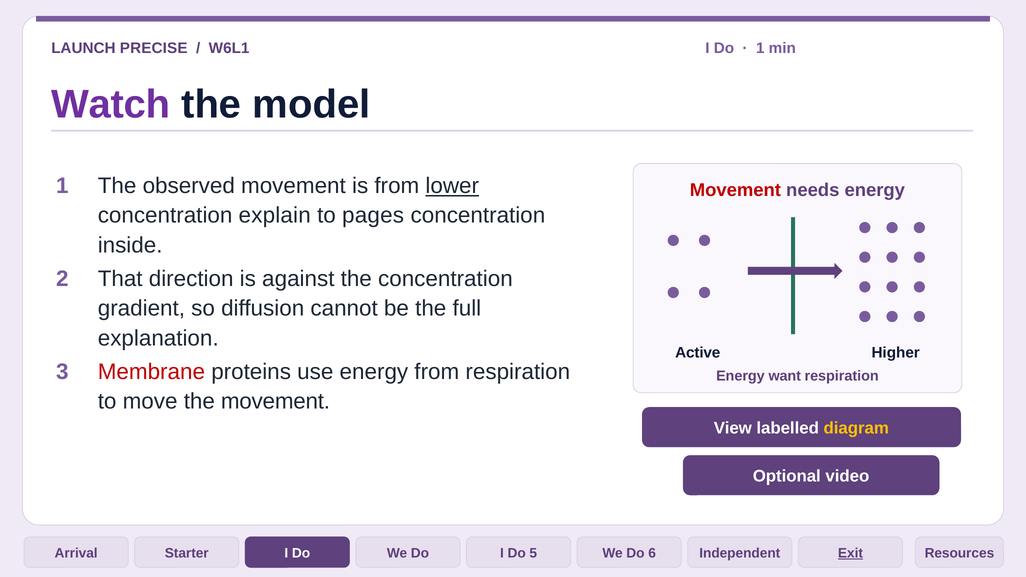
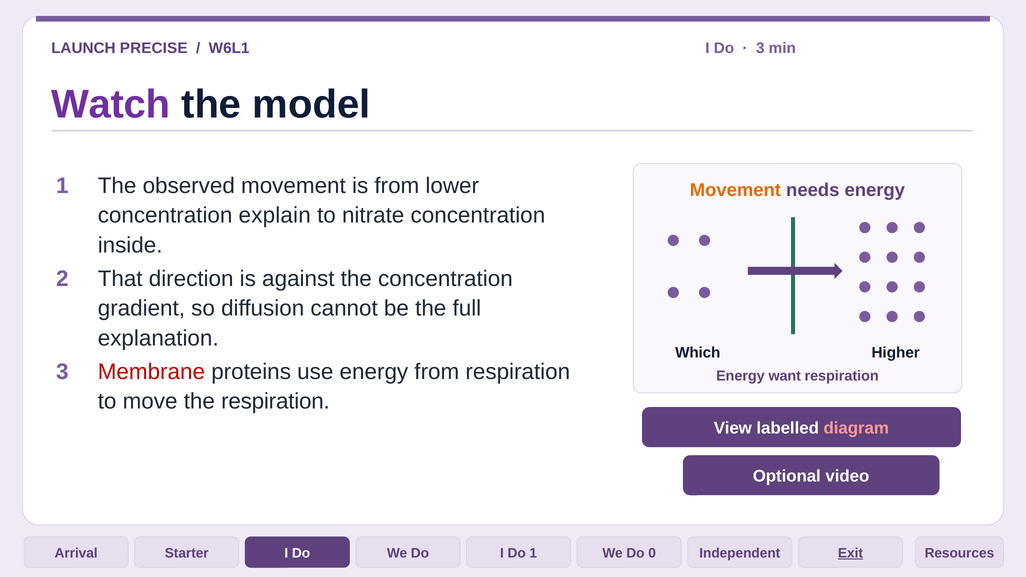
1 at (760, 48): 1 -> 3
lower underline: present -> none
Movement at (735, 190) colour: red -> orange
pages: pages -> nitrate
Active: Active -> Which
the movement: movement -> respiration
diagram colour: yellow -> pink
Do 5: 5 -> 1
6: 6 -> 0
